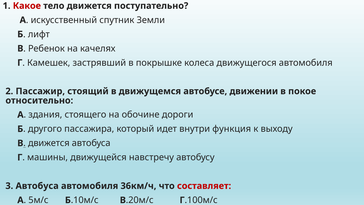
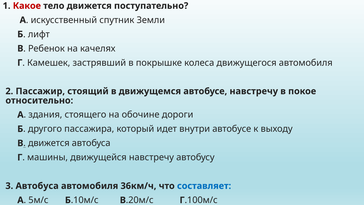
автобусе движении: движении -> навстречу
внутри функция: функция -> автобусе
составляет colour: red -> blue
